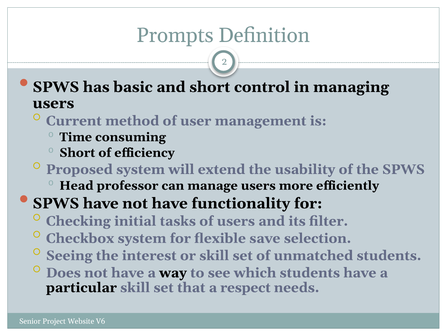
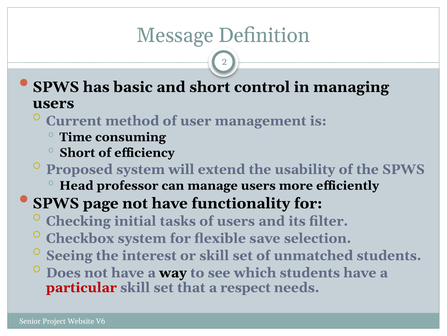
Prompts: Prompts -> Message
SPWS have: have -> page
particular colour: black -> red
